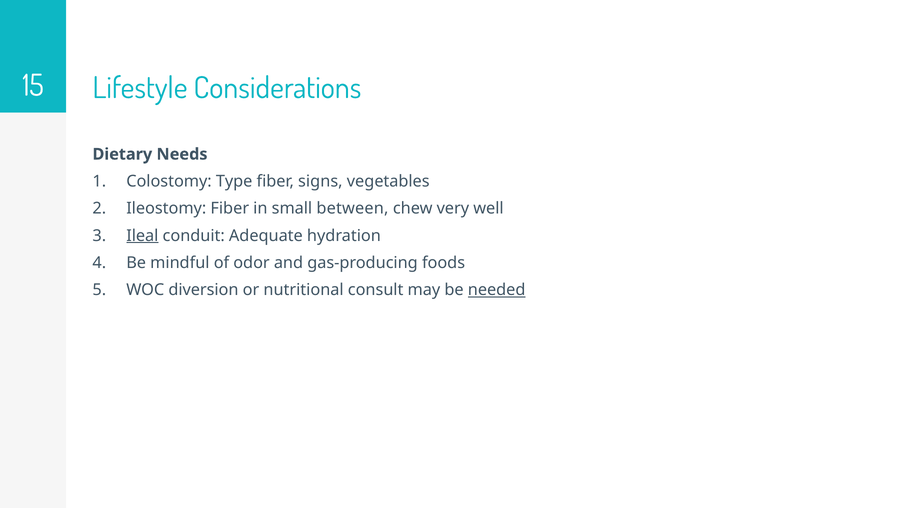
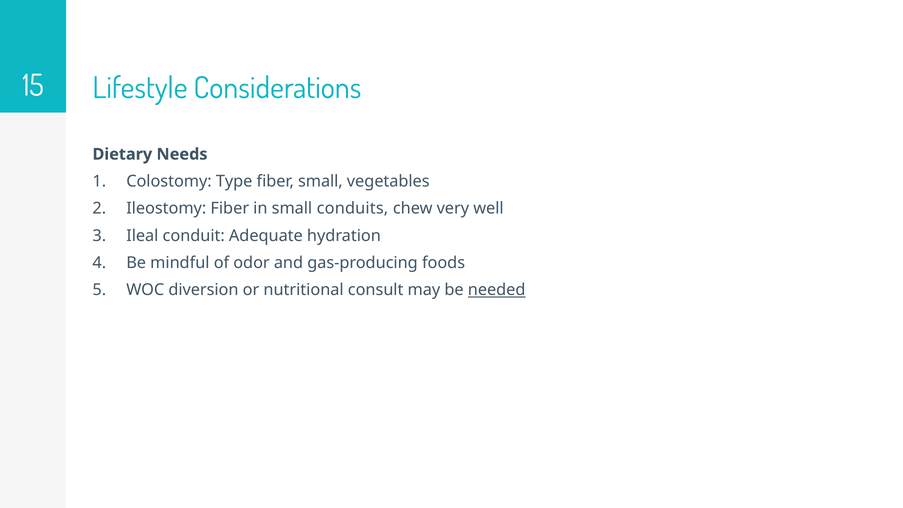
fiber signs: signs -> small
between: between -> conduits
Ileal underline: present -> none
